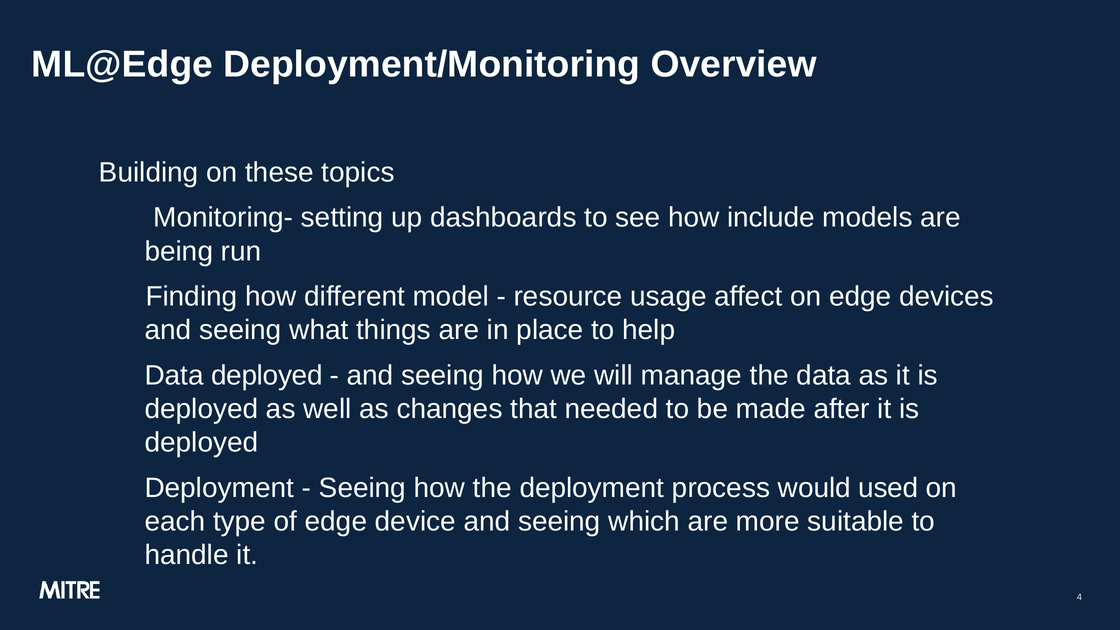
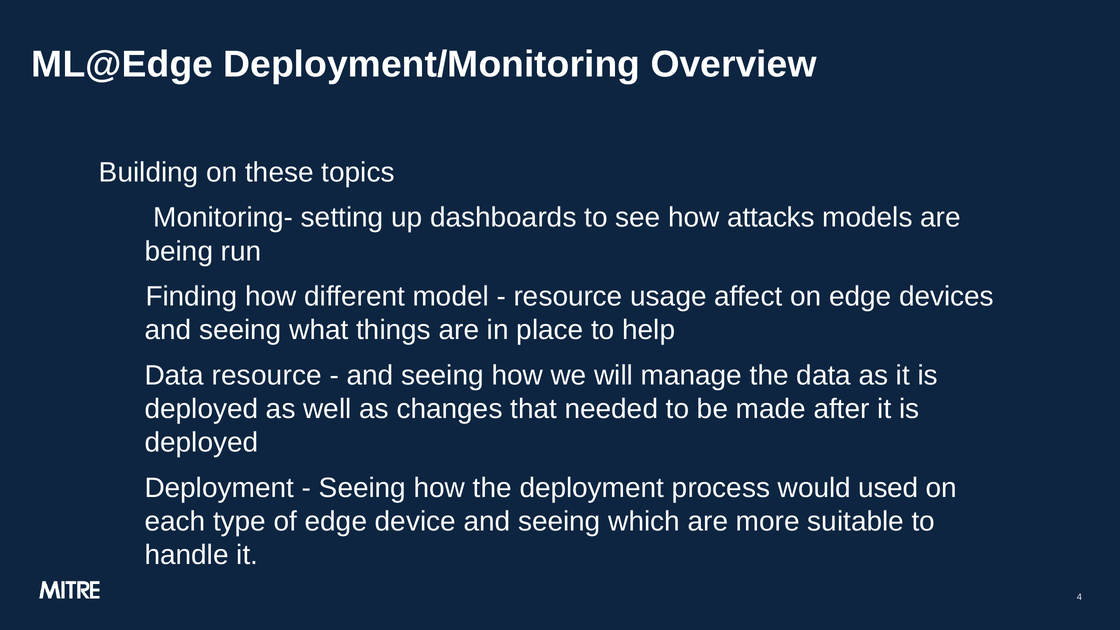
include: include -> attacks
Data deployed: deployed -> resource
